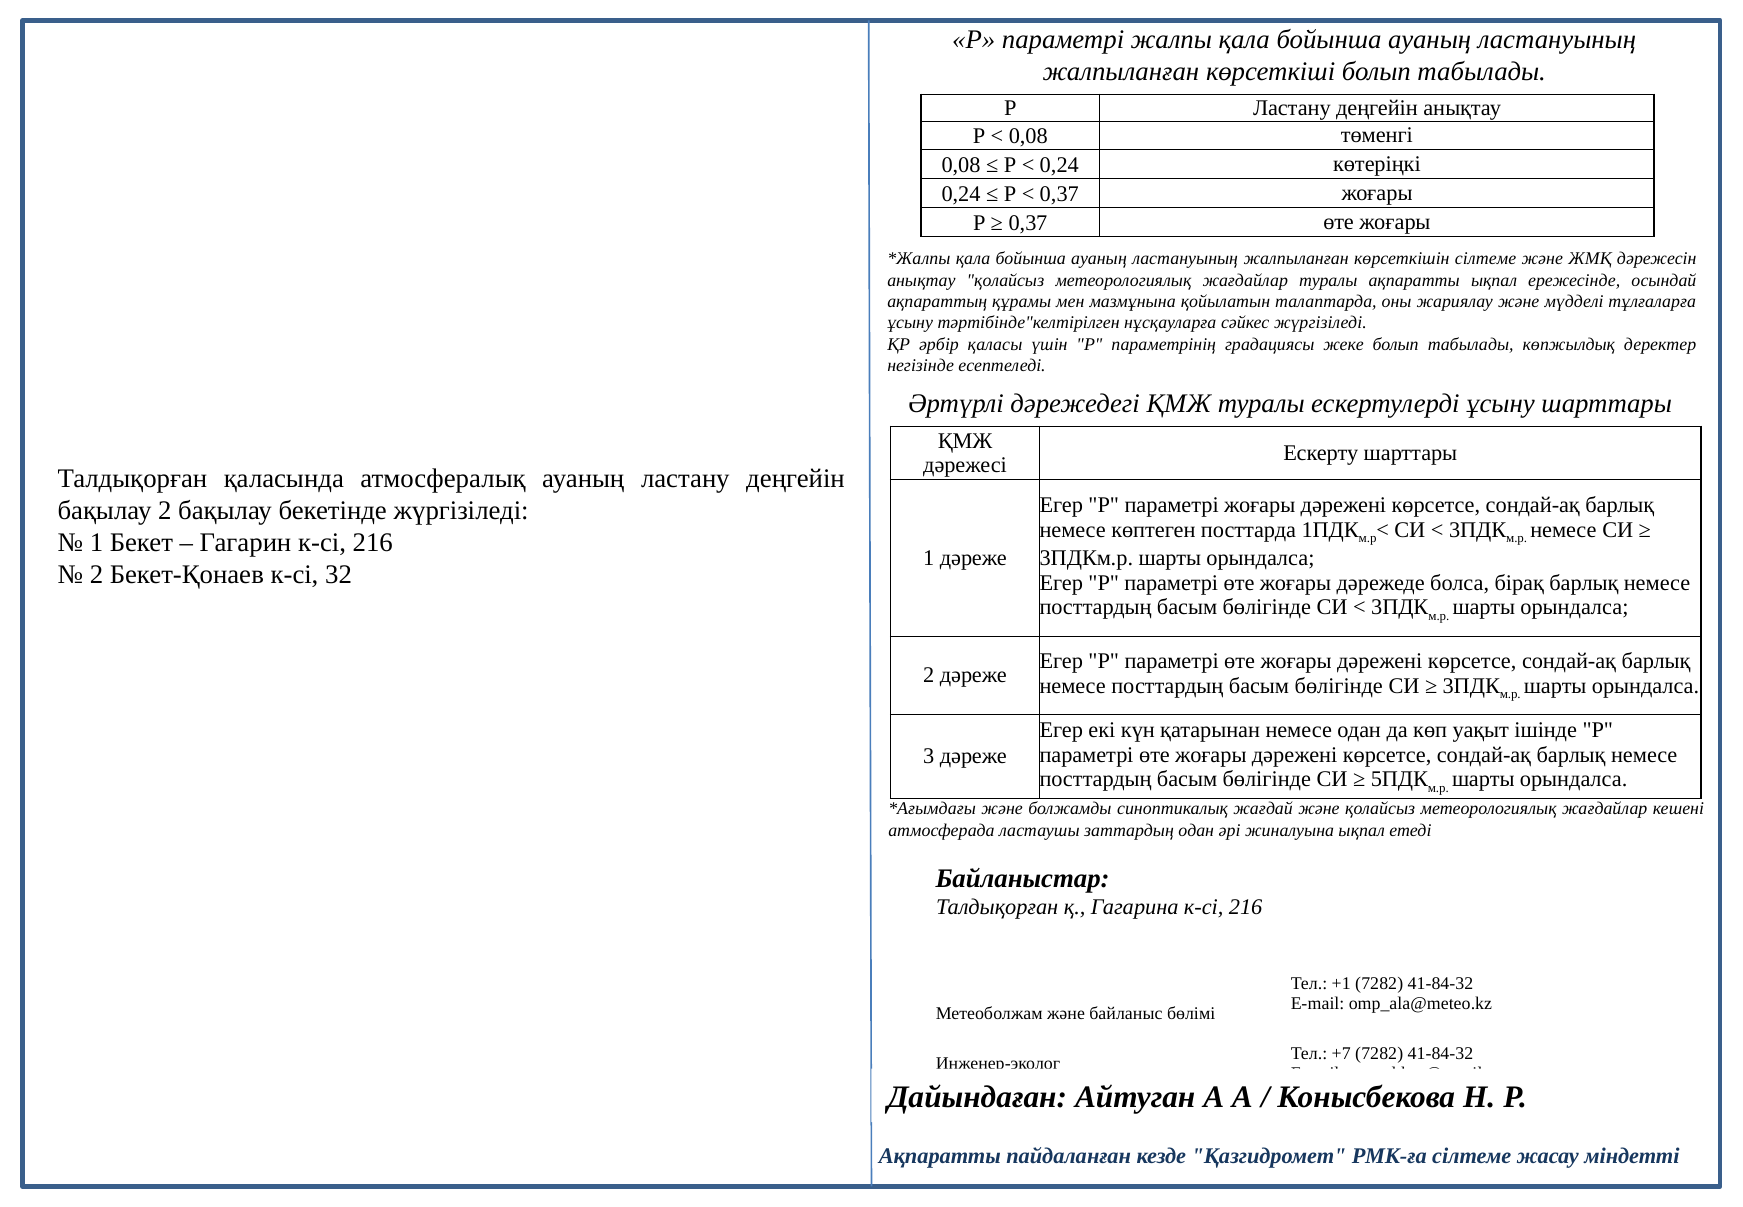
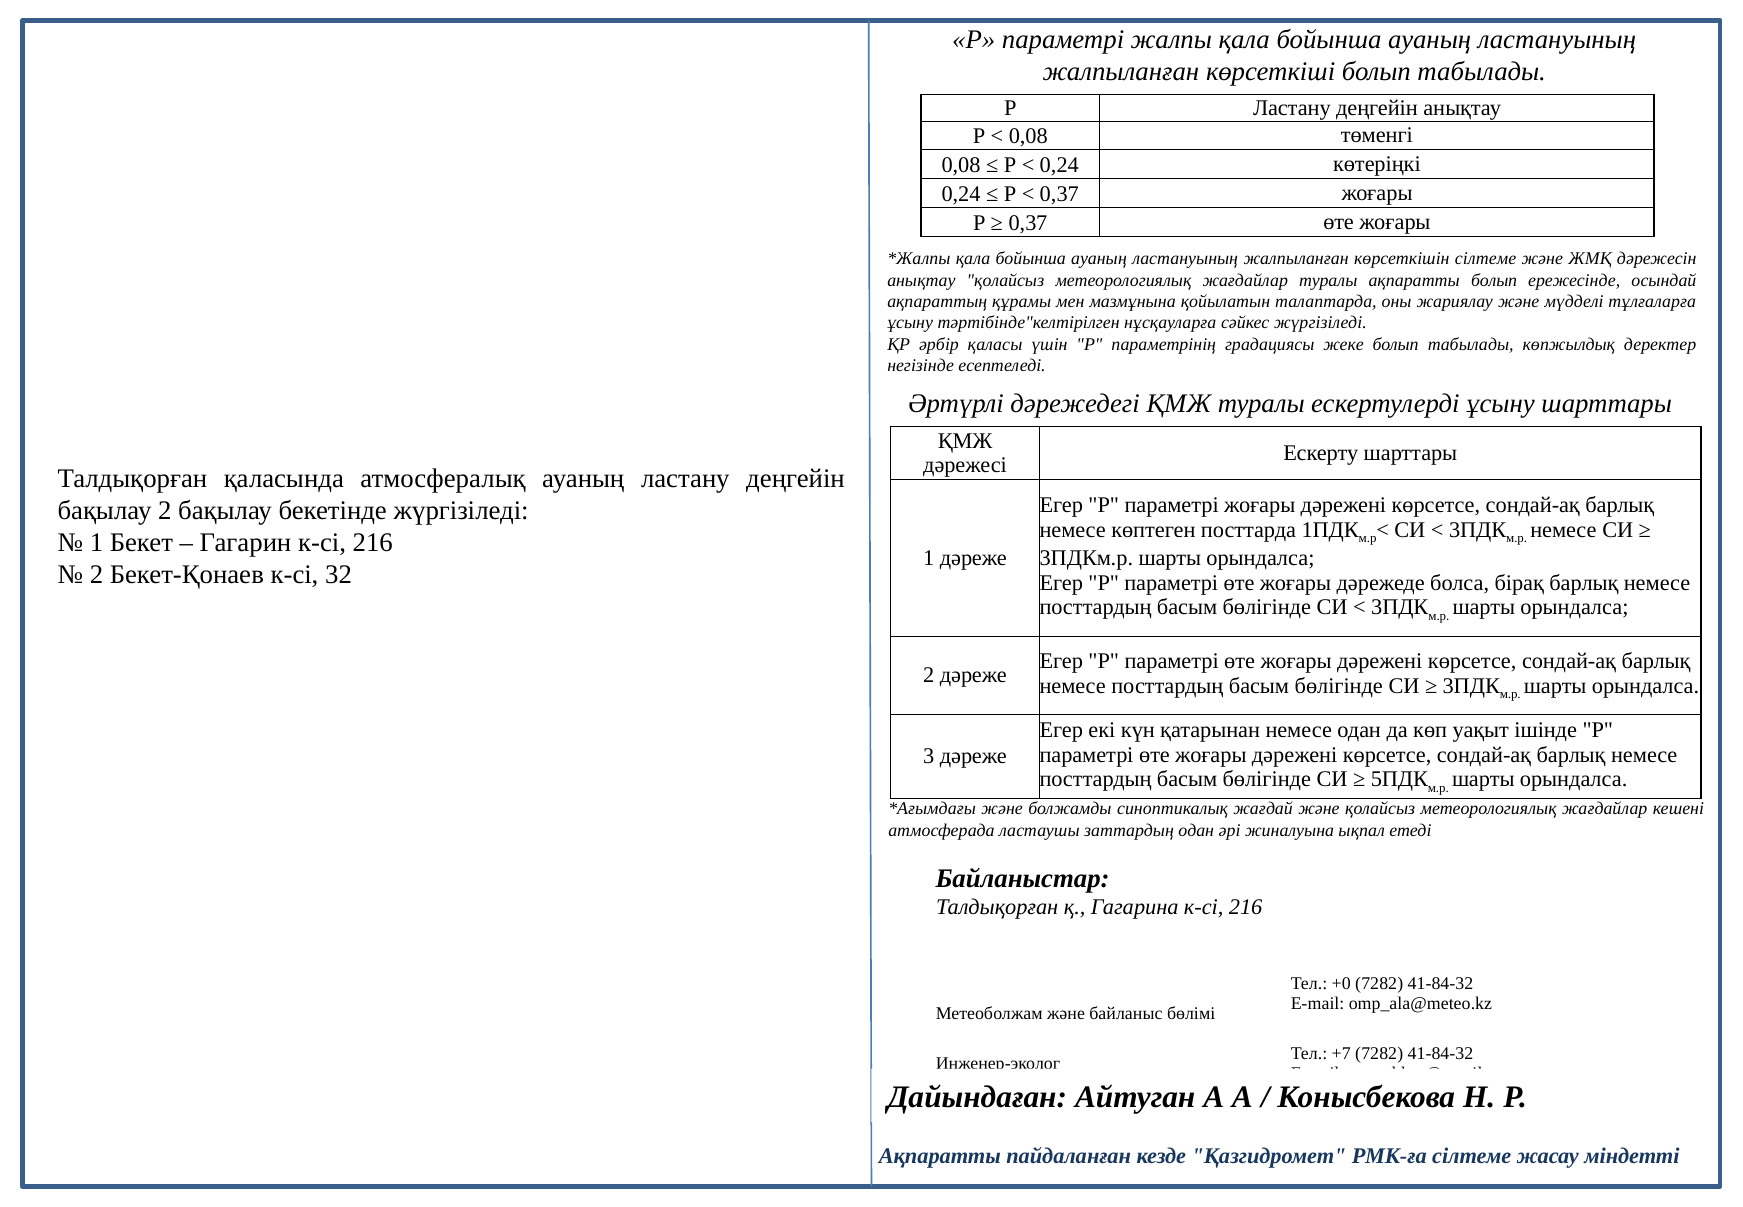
ақпаратты ықпал: ықпал -> болып
+1: +1 -> +0
